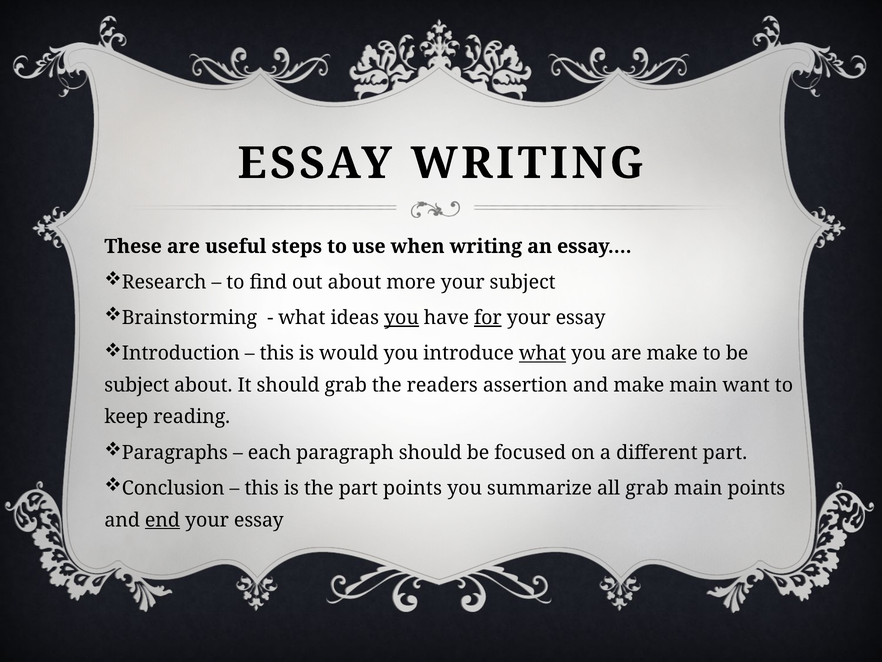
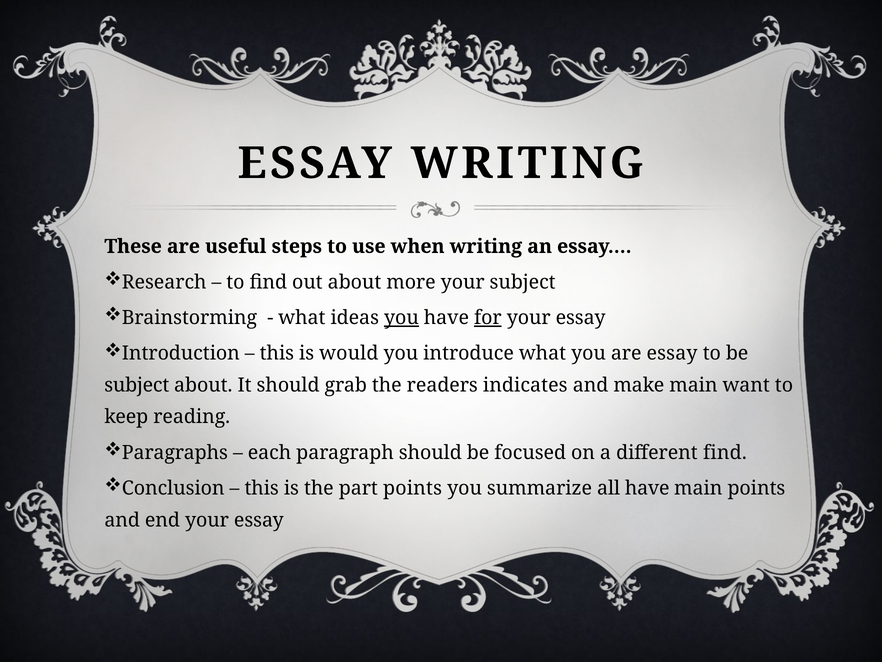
what at (542, 353) underline: present -> none
are make: make -> essay
assertion: assertion -> indicates
different part: part -> find
all grab: grab -> have
end underline: present -> none
